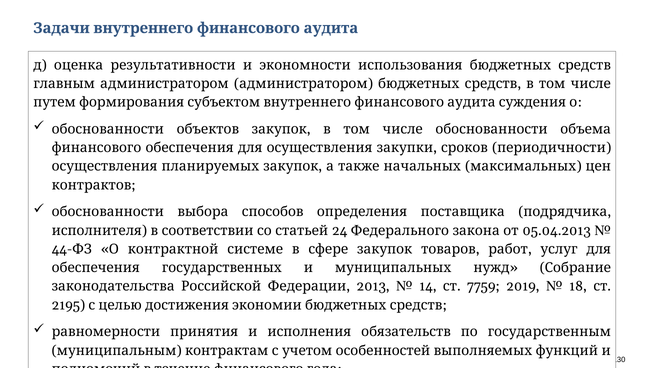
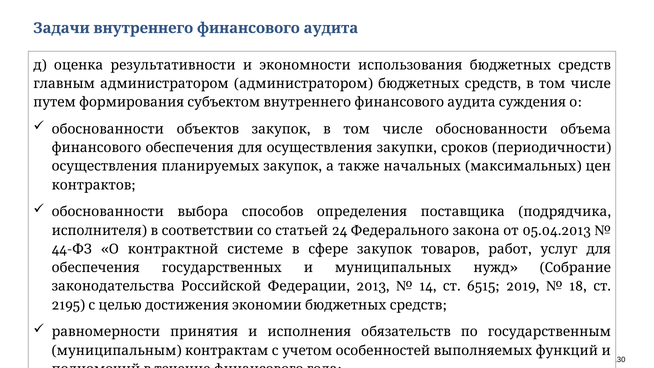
7759: 7759 -> 6515
